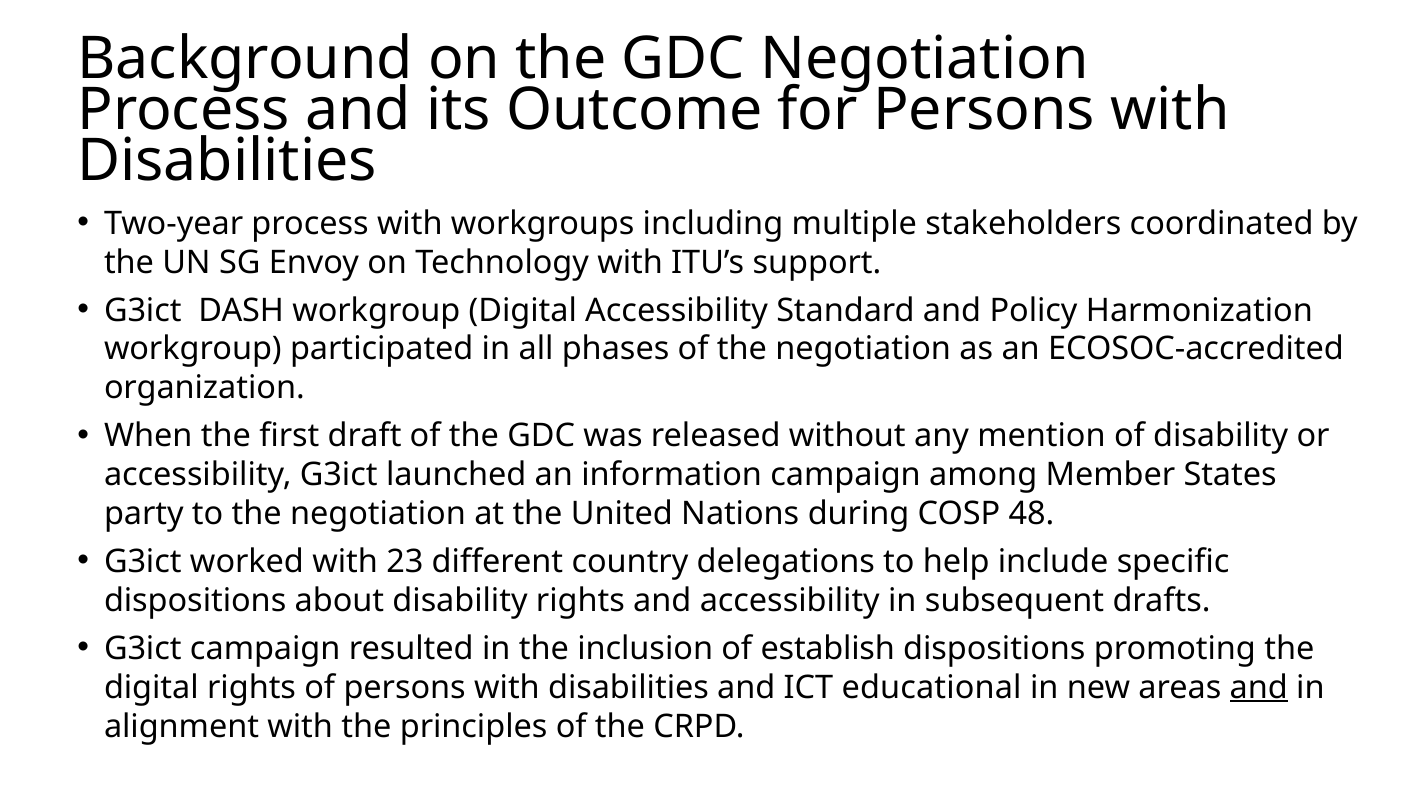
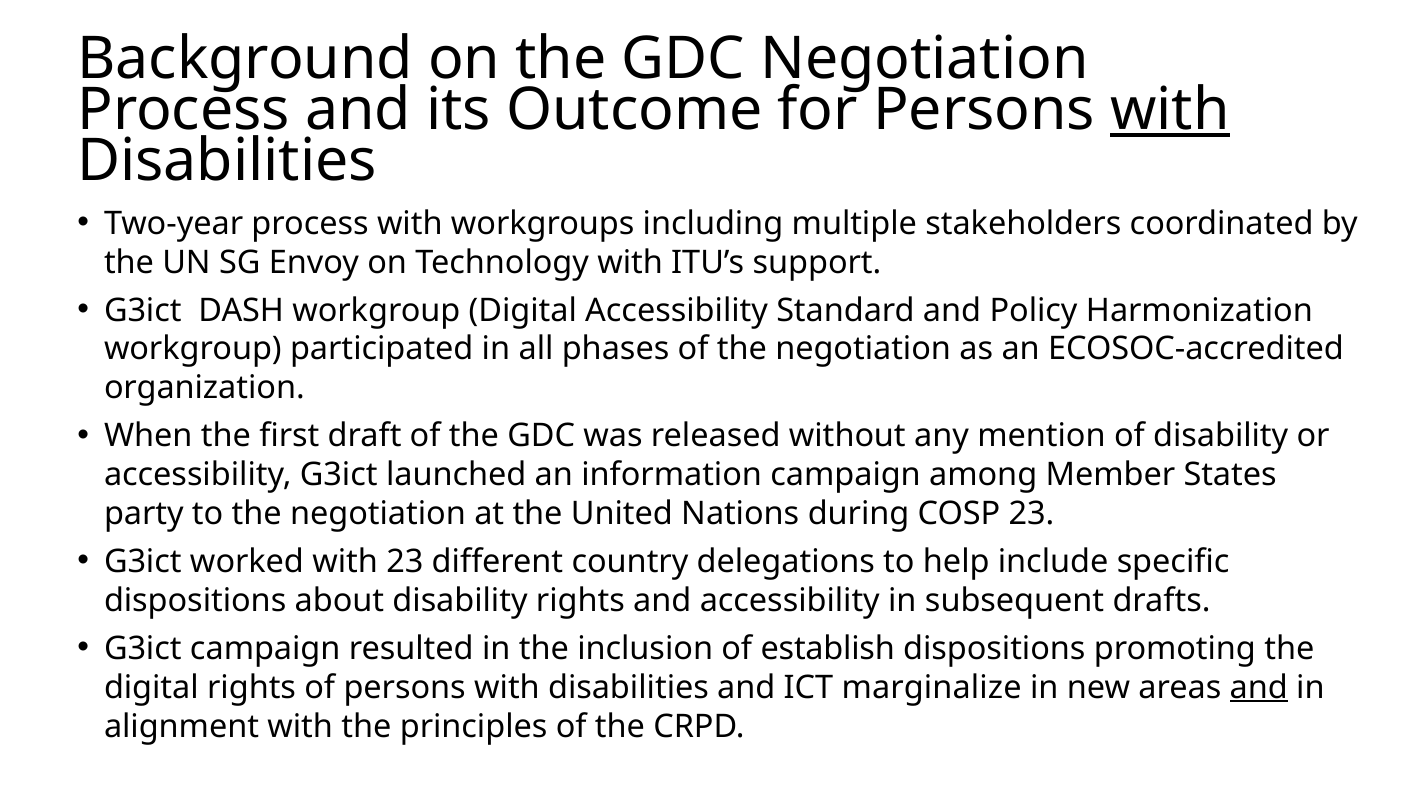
with at (1170, 110) underline: none -> present
COSP 48: 48 -> 23
educational: educational -> marginalize
